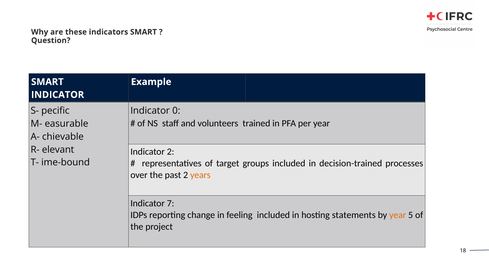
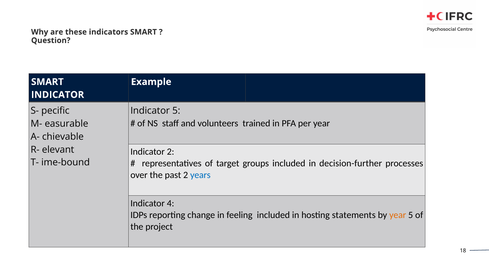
Indicator 0: 0 -> 5
decision-trained: decision-trained -> decision-further
years colour: orange -> blue
7: 7 -> 4
